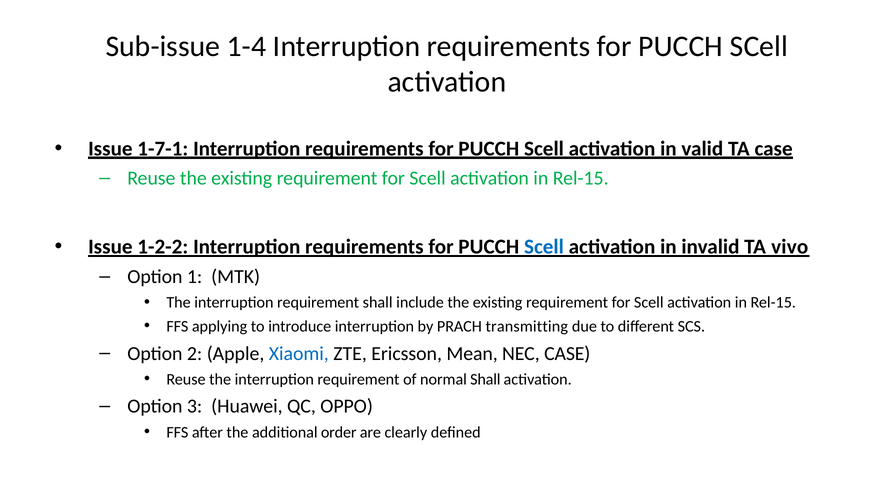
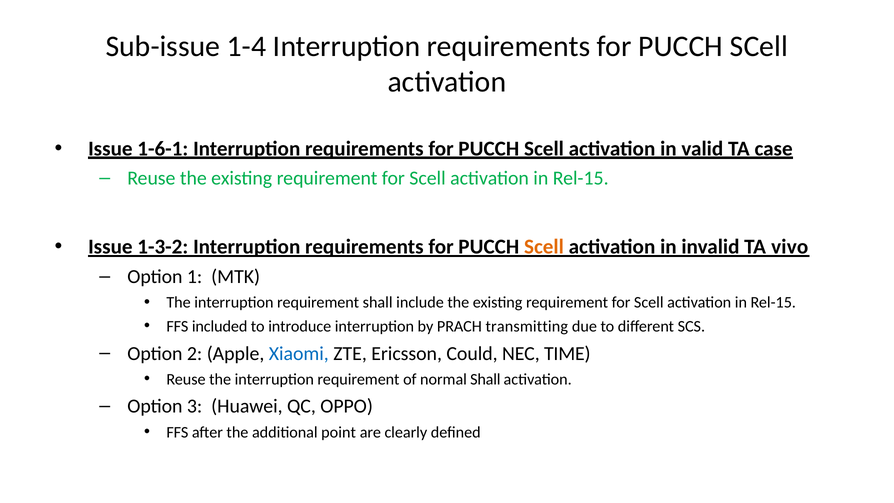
1-7-1: 1-7-1 -> 1-6-1
1-2-2: 1-2-2 -> 1-3-2
Scell at (544, 247) colour: blue -> orange
applying: applying -> included
Mean: Mean -> Could
NEC CASE: CASE -> TIME
order: order -> point
